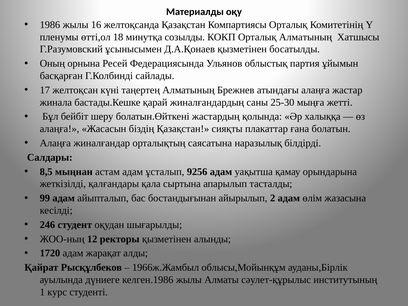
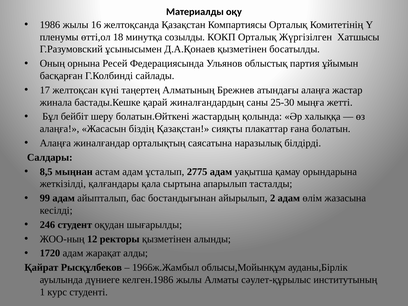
Орталық Алматының: Алматының -> Жүргізілген
9256: 9256 -> 2775
